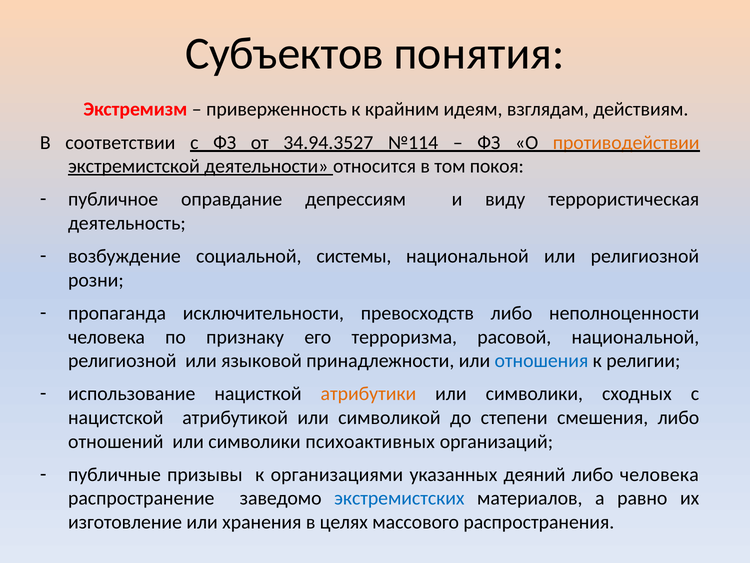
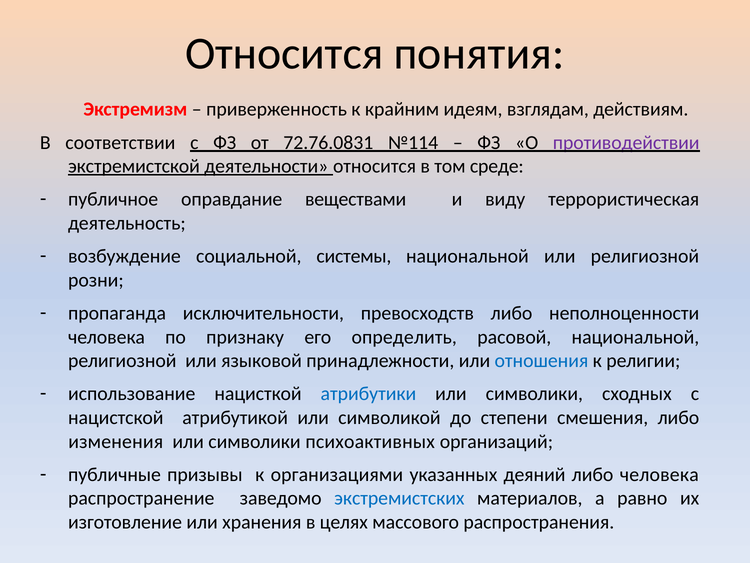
Субъектов at (284, 54): Субъектов -> Относится
34.94.3527: 34.94.3527 -> 72.76.0831
противодействии colour: orange -> purple
покоя: покоя -> среде
депрессиям: депрессиям -> веществами
терроризма: терроризма -> определить
атрибутики colour: orange -> blue
отношений: отношений -> изменения
